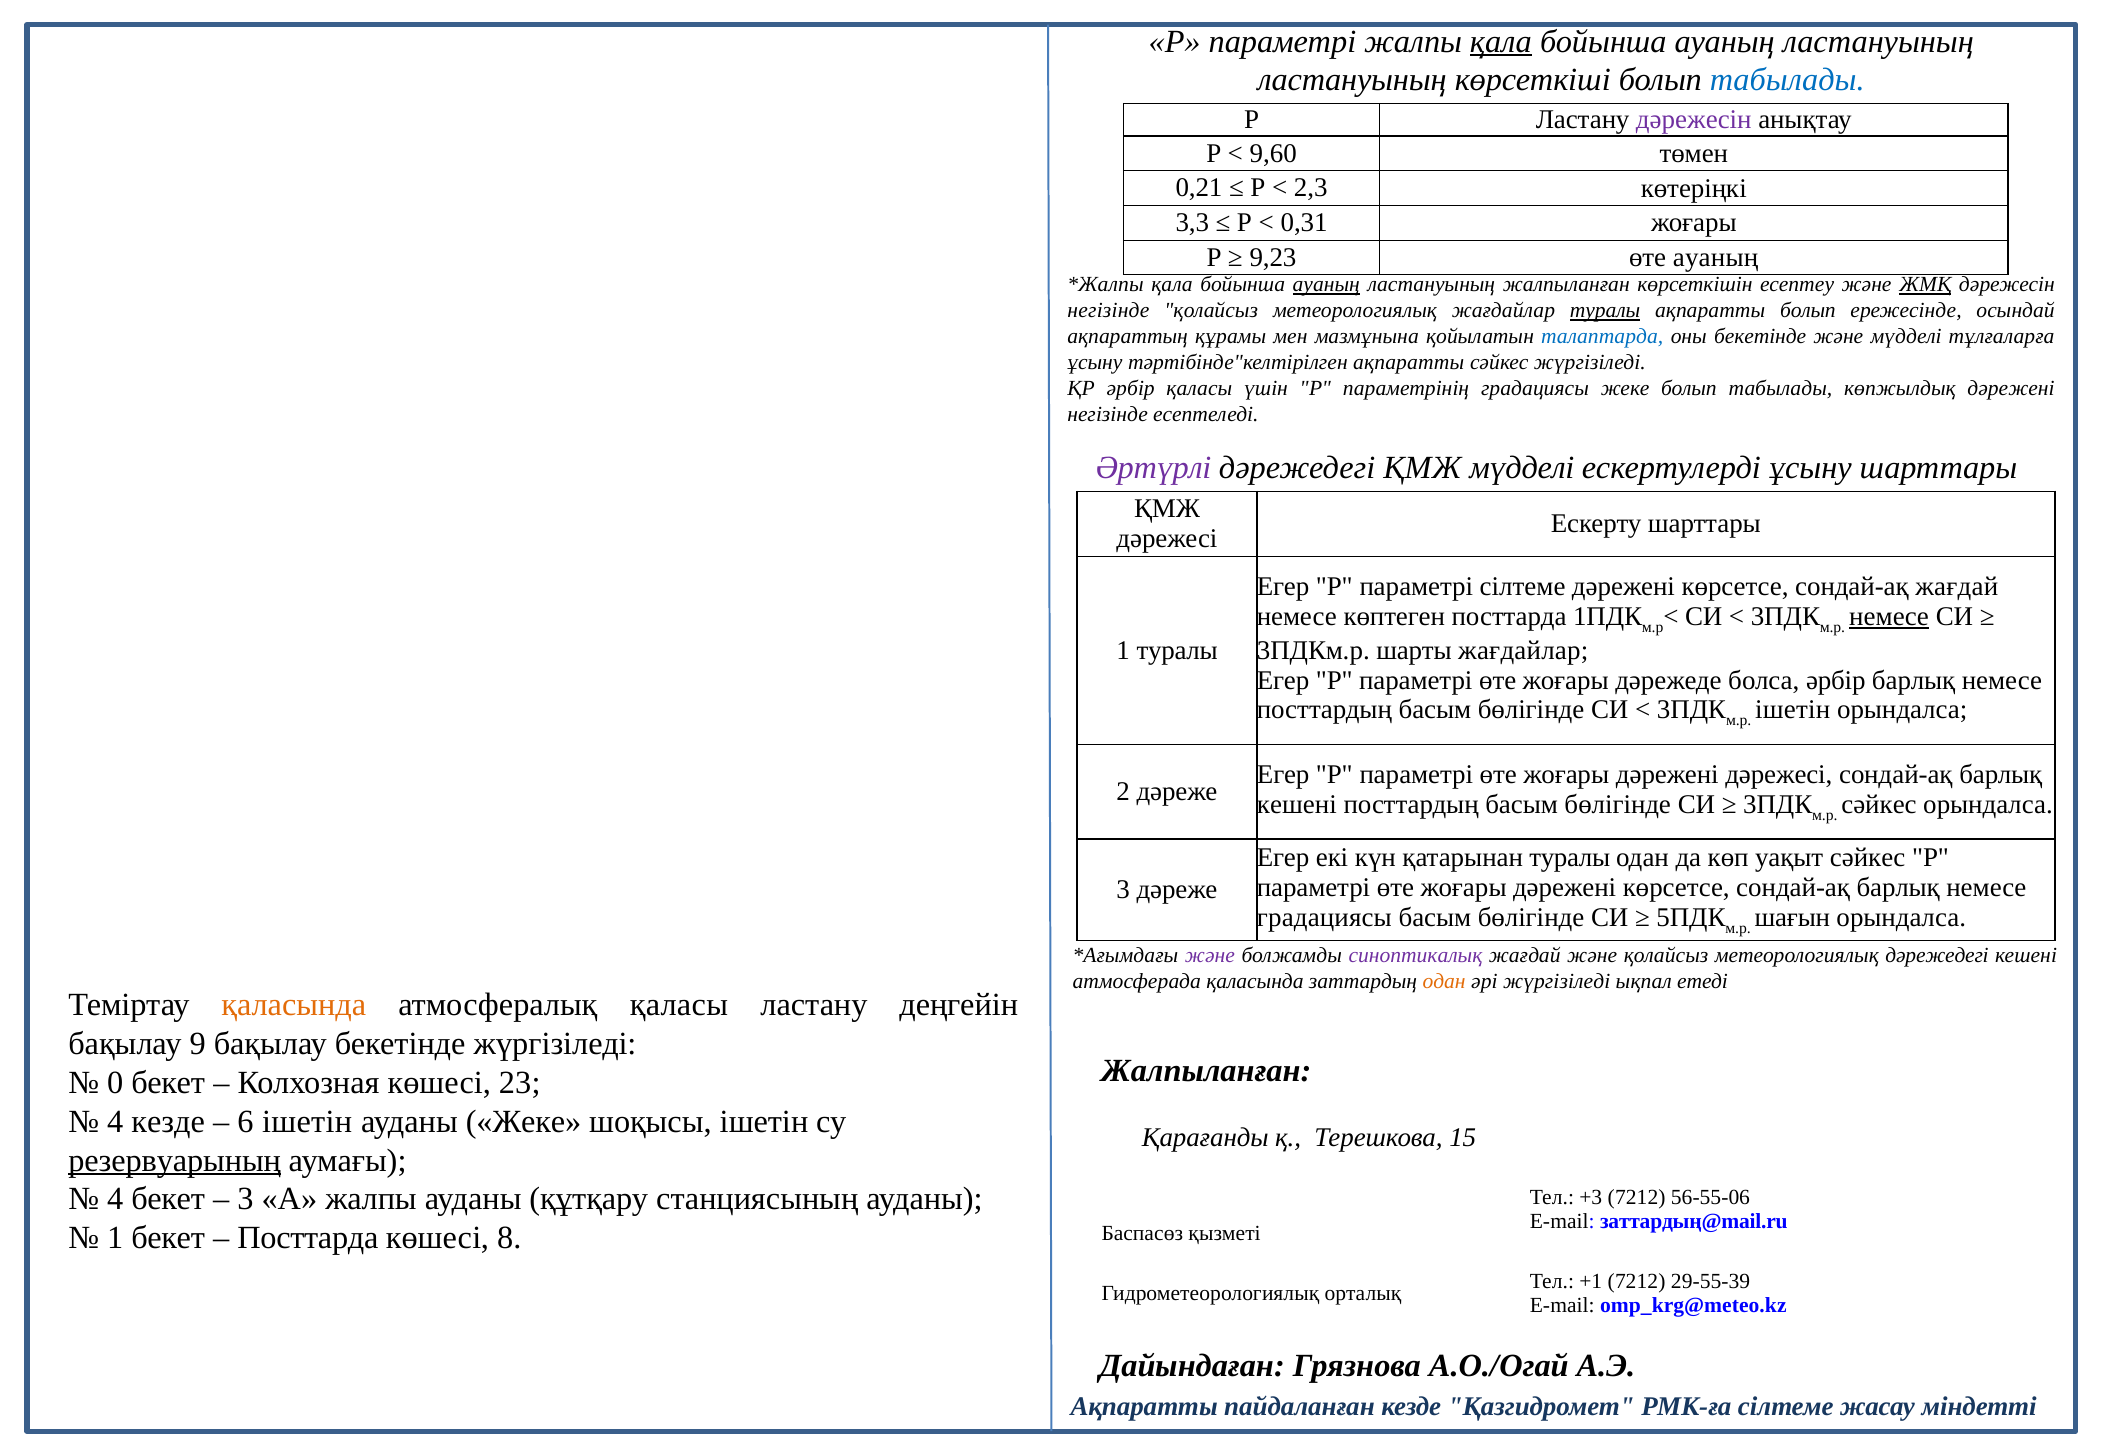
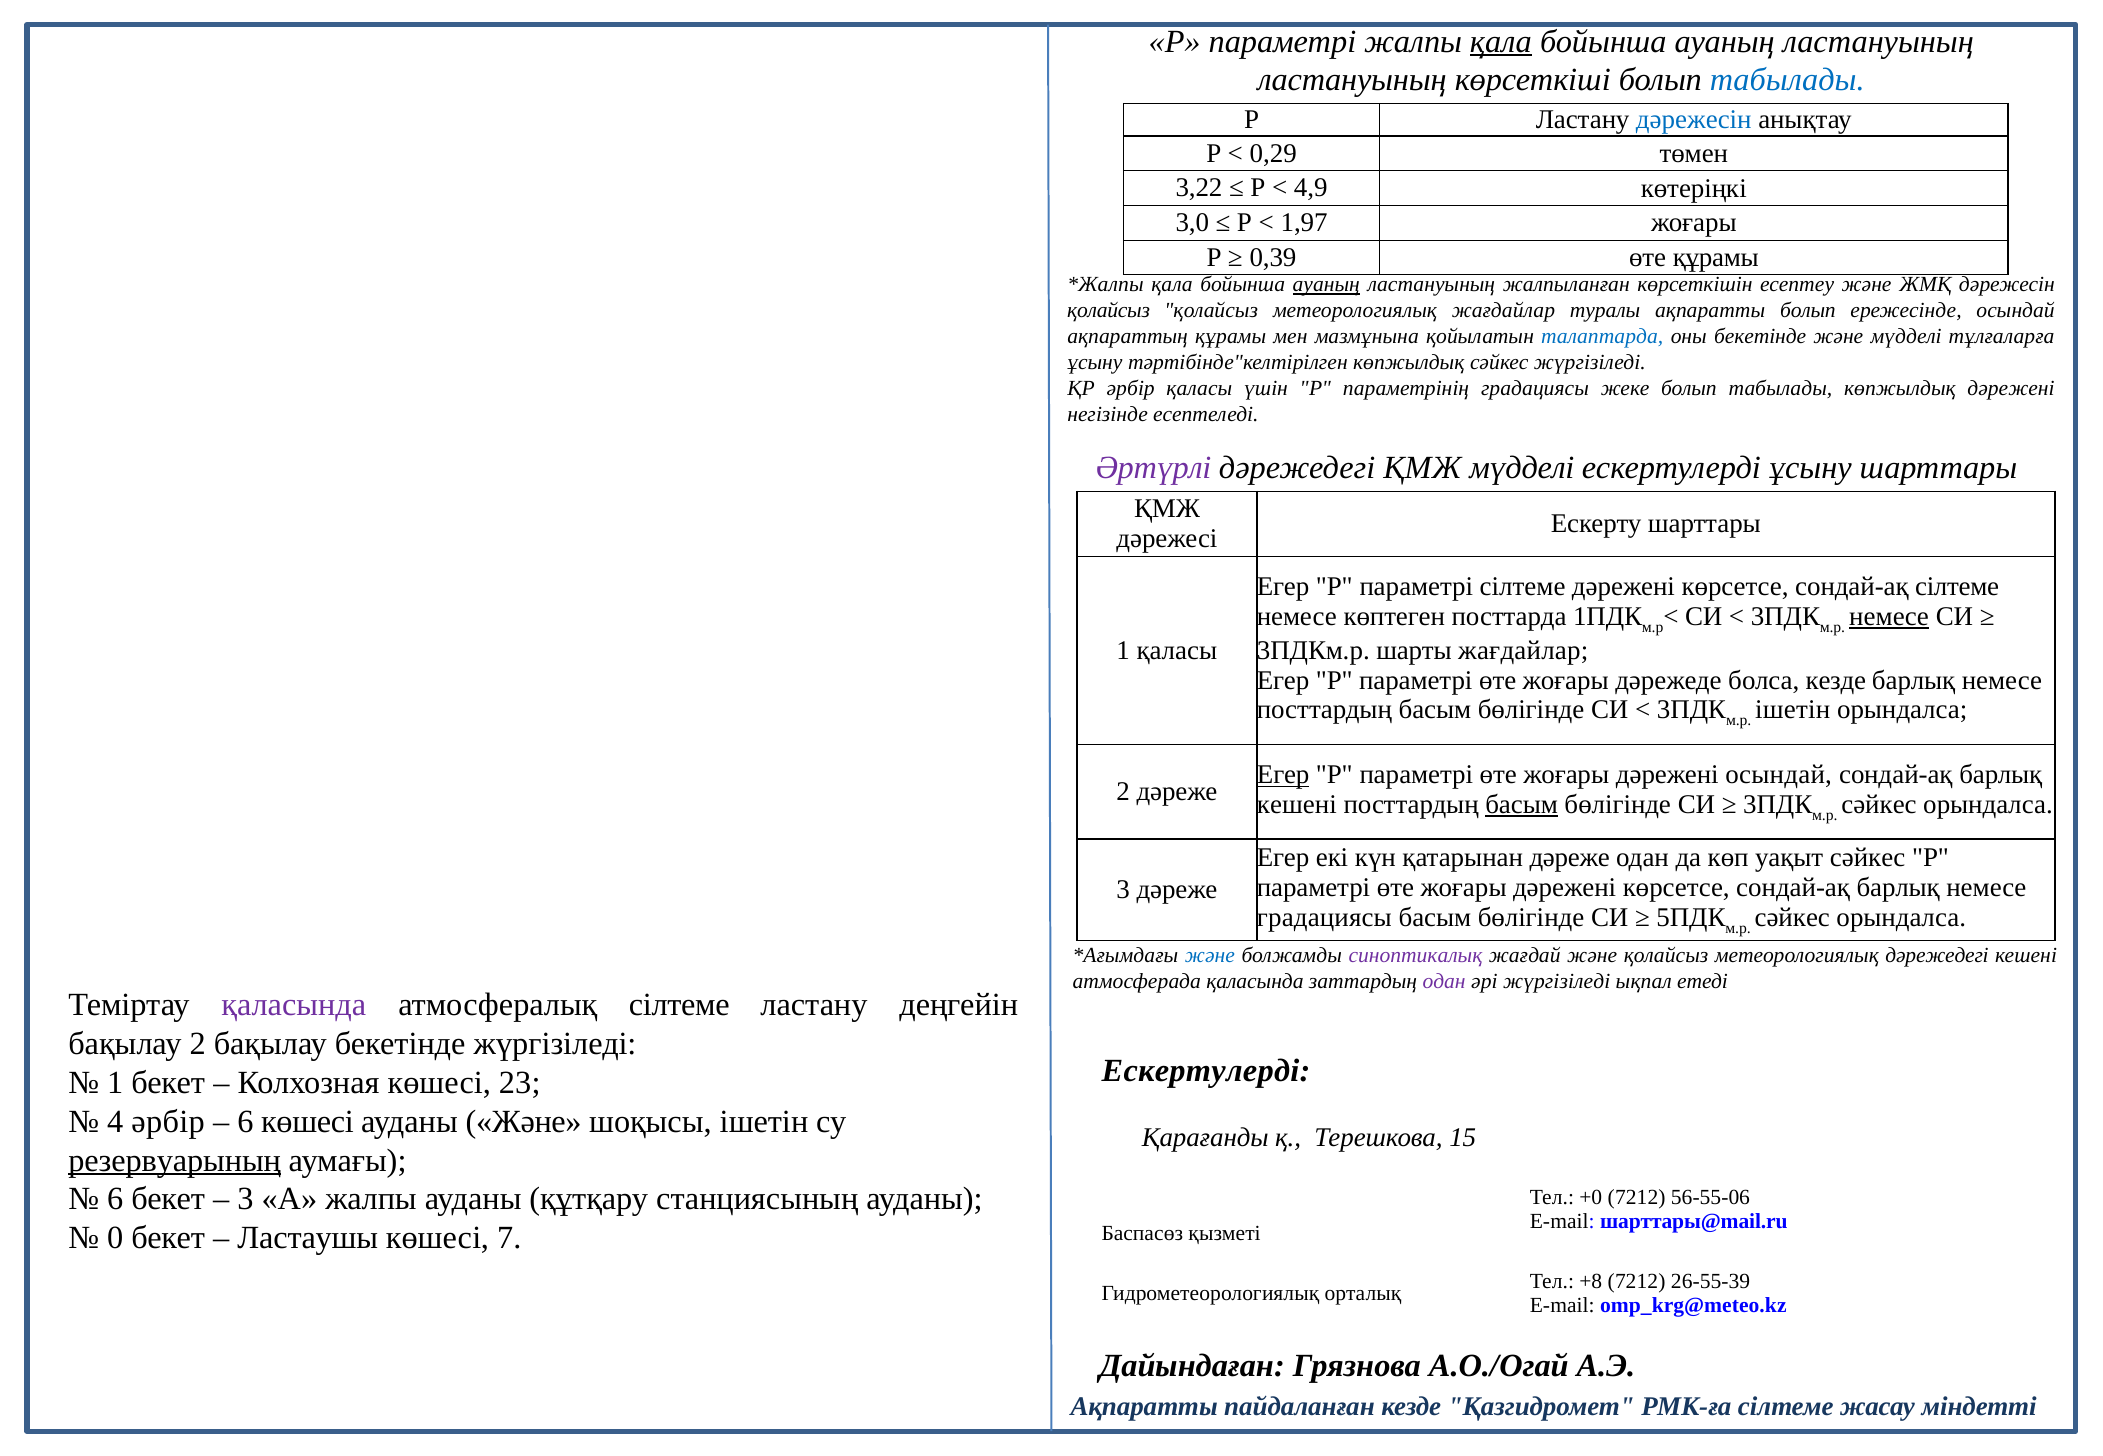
дәрежесін at (1694, 120) colour: purple -> blue
9,60: 9,60 -> 0,29
0,21: 0,21 -> 3,22
2,3: 2,3 -> 4,9
3,3: 3,3 -> 3,0
0,31: 0,31 -> 1,97
9,23: 9,23 -> 0,39
өте ауаның: ауаның -> құрамы
ЖМҚ underline: present -> none
негізінде at (1108, 311): негізінде -> қолайсыз
туралы at (1605, 311) underline: present -> none
тәртібінде"келтірілген ақпаратты: ақпаратты -> көпжылдық
сондай-ақ жағдай: жағдай -> сілтеме
1 туралы: туралы -> қаласы
болса әрбір: әрбір -> кезде
Егер at (1283, 775) underline: none -> present
дәрежені дәрежесі: дәрежесі -> осындай
басым at (1522, 805) underline: none -> present
қатарынан туралы: туралы -> дәреже
шағын at (1792, 917): шағын -> сәйкес
және at (1210, 956) colour: purple -> blue
одан at (1444, 982) colour: orange -> purple
қаласында at (294, 1005) colour: orange -> purple
атмосфералық қаласы: қаласы -> сілтеме
бақылау 9: 9 -> 2
Жалпыланған at (1206, 1070): Жалпыланған -> Ескертулерді
0 at (115, 1083): 0 -> 1
4 кезде: кезде -> әрбір
6 ішетін: ішетін -> көшесі
ауданы Жеке: Жеке -> Және
4 at (115, 1199): 4 -> 6
+3: +3 -> +0
заттардың@mail.ru: заттардың@mail.ru -> шарттары@mail.ru
1 at (115, 1238): 1 -> 0
Посттарда at (308, 1238): Посттарда -> Ластаушы
8: 8 -> 7
+1: +1 -> +8
29-55-39: 29-55-39 -> 26-55-39
